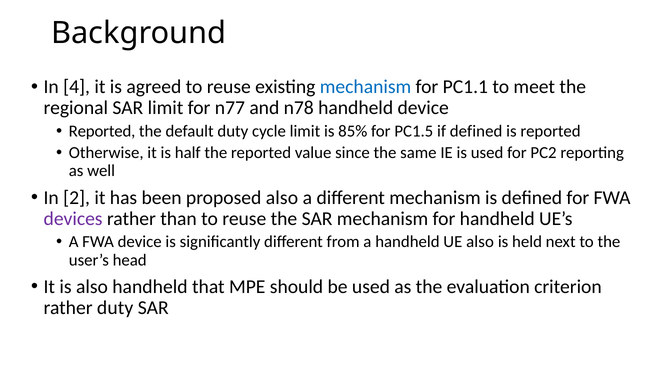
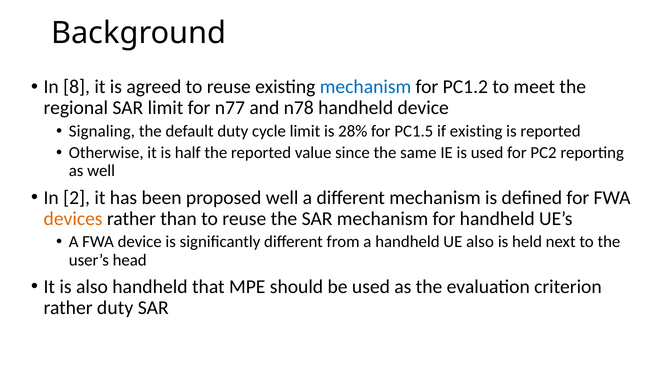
4: 4 -> 8
PC1.1: PC1.1 -> PC1.2
Reported at (102, 131): Reported -> Signaling
85%: 85% -> 28%
if defined: defined -> existing
proposed also: also -> well
devices colour: purple -> orange
